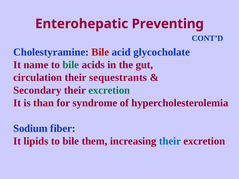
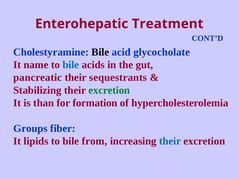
Preventing: Preventing -> Treatment
Bile at (100, 52) colour: red -> black
bile at (71, 65) colour: green -> blue
circulation: circulation -> pancreatic
Secondary: Secondary -> Stabilizing
syndrome: syndrome -> formation
Sodium: Sodium -> Groups
them: them -> from
